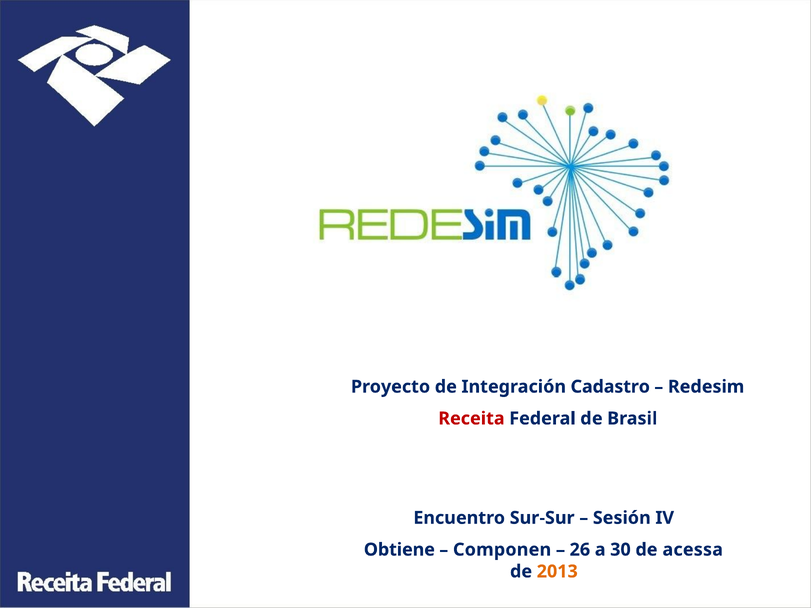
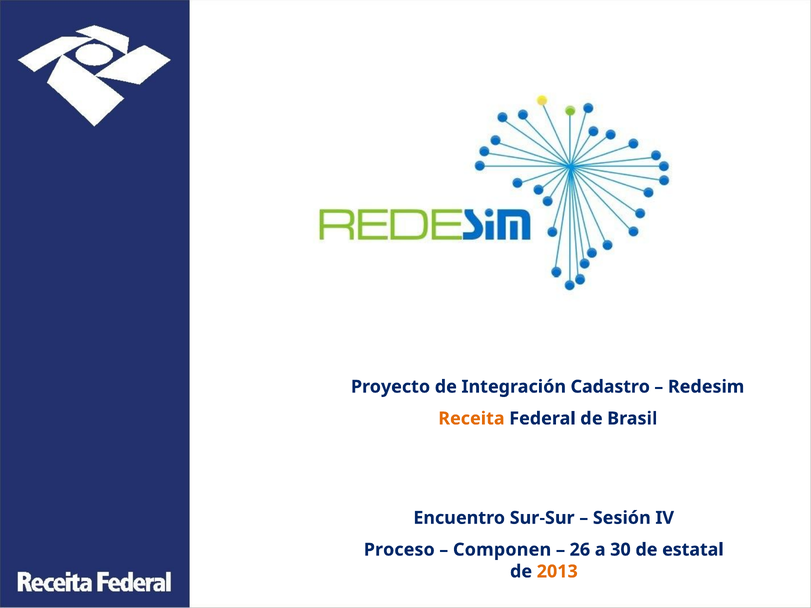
Receita colour: red -> orange
Obtiene: Obtiene -> Proceso
acessa: acessa -> estatal
